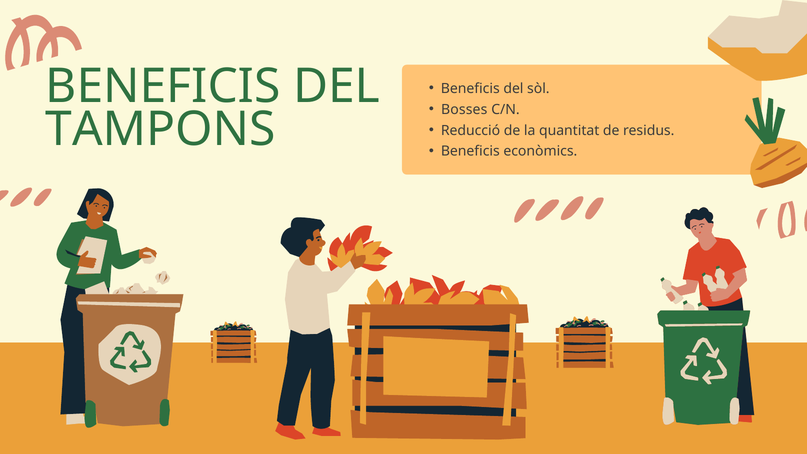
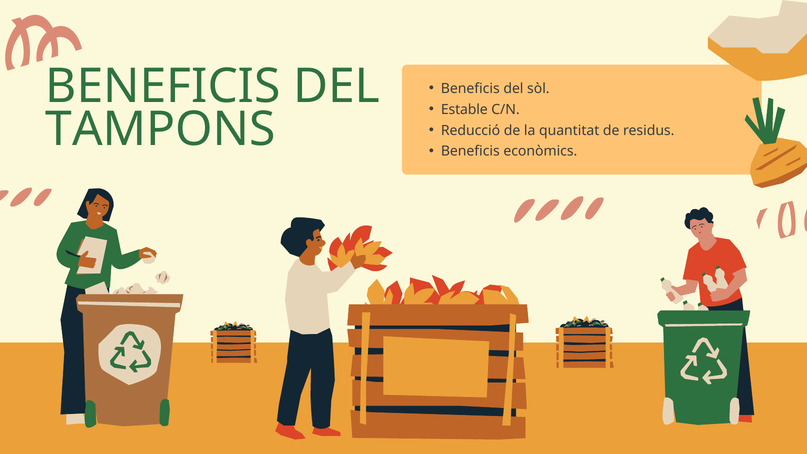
Bosses: Bosses -> Estable
